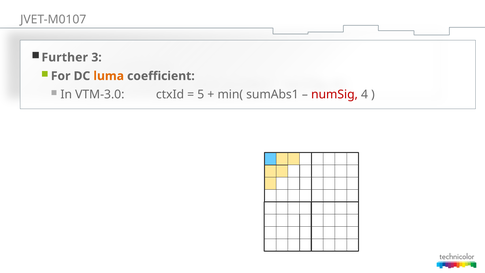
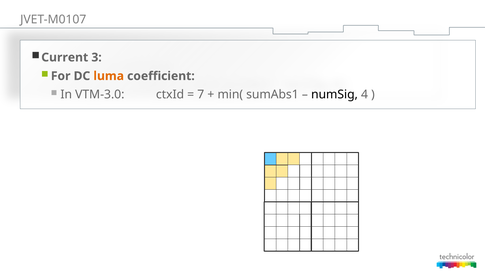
Further: Further -> Current
5: 5 -> 7
numSig colour: red -> black
